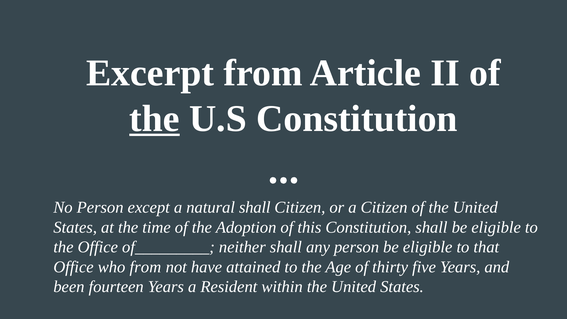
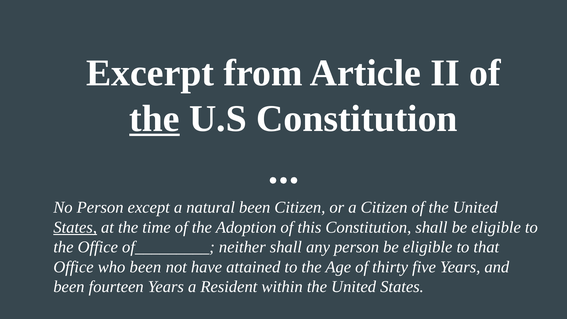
natural shall: shall -> been
States at (75, 227) underline: none -> present
who from: from -> been
